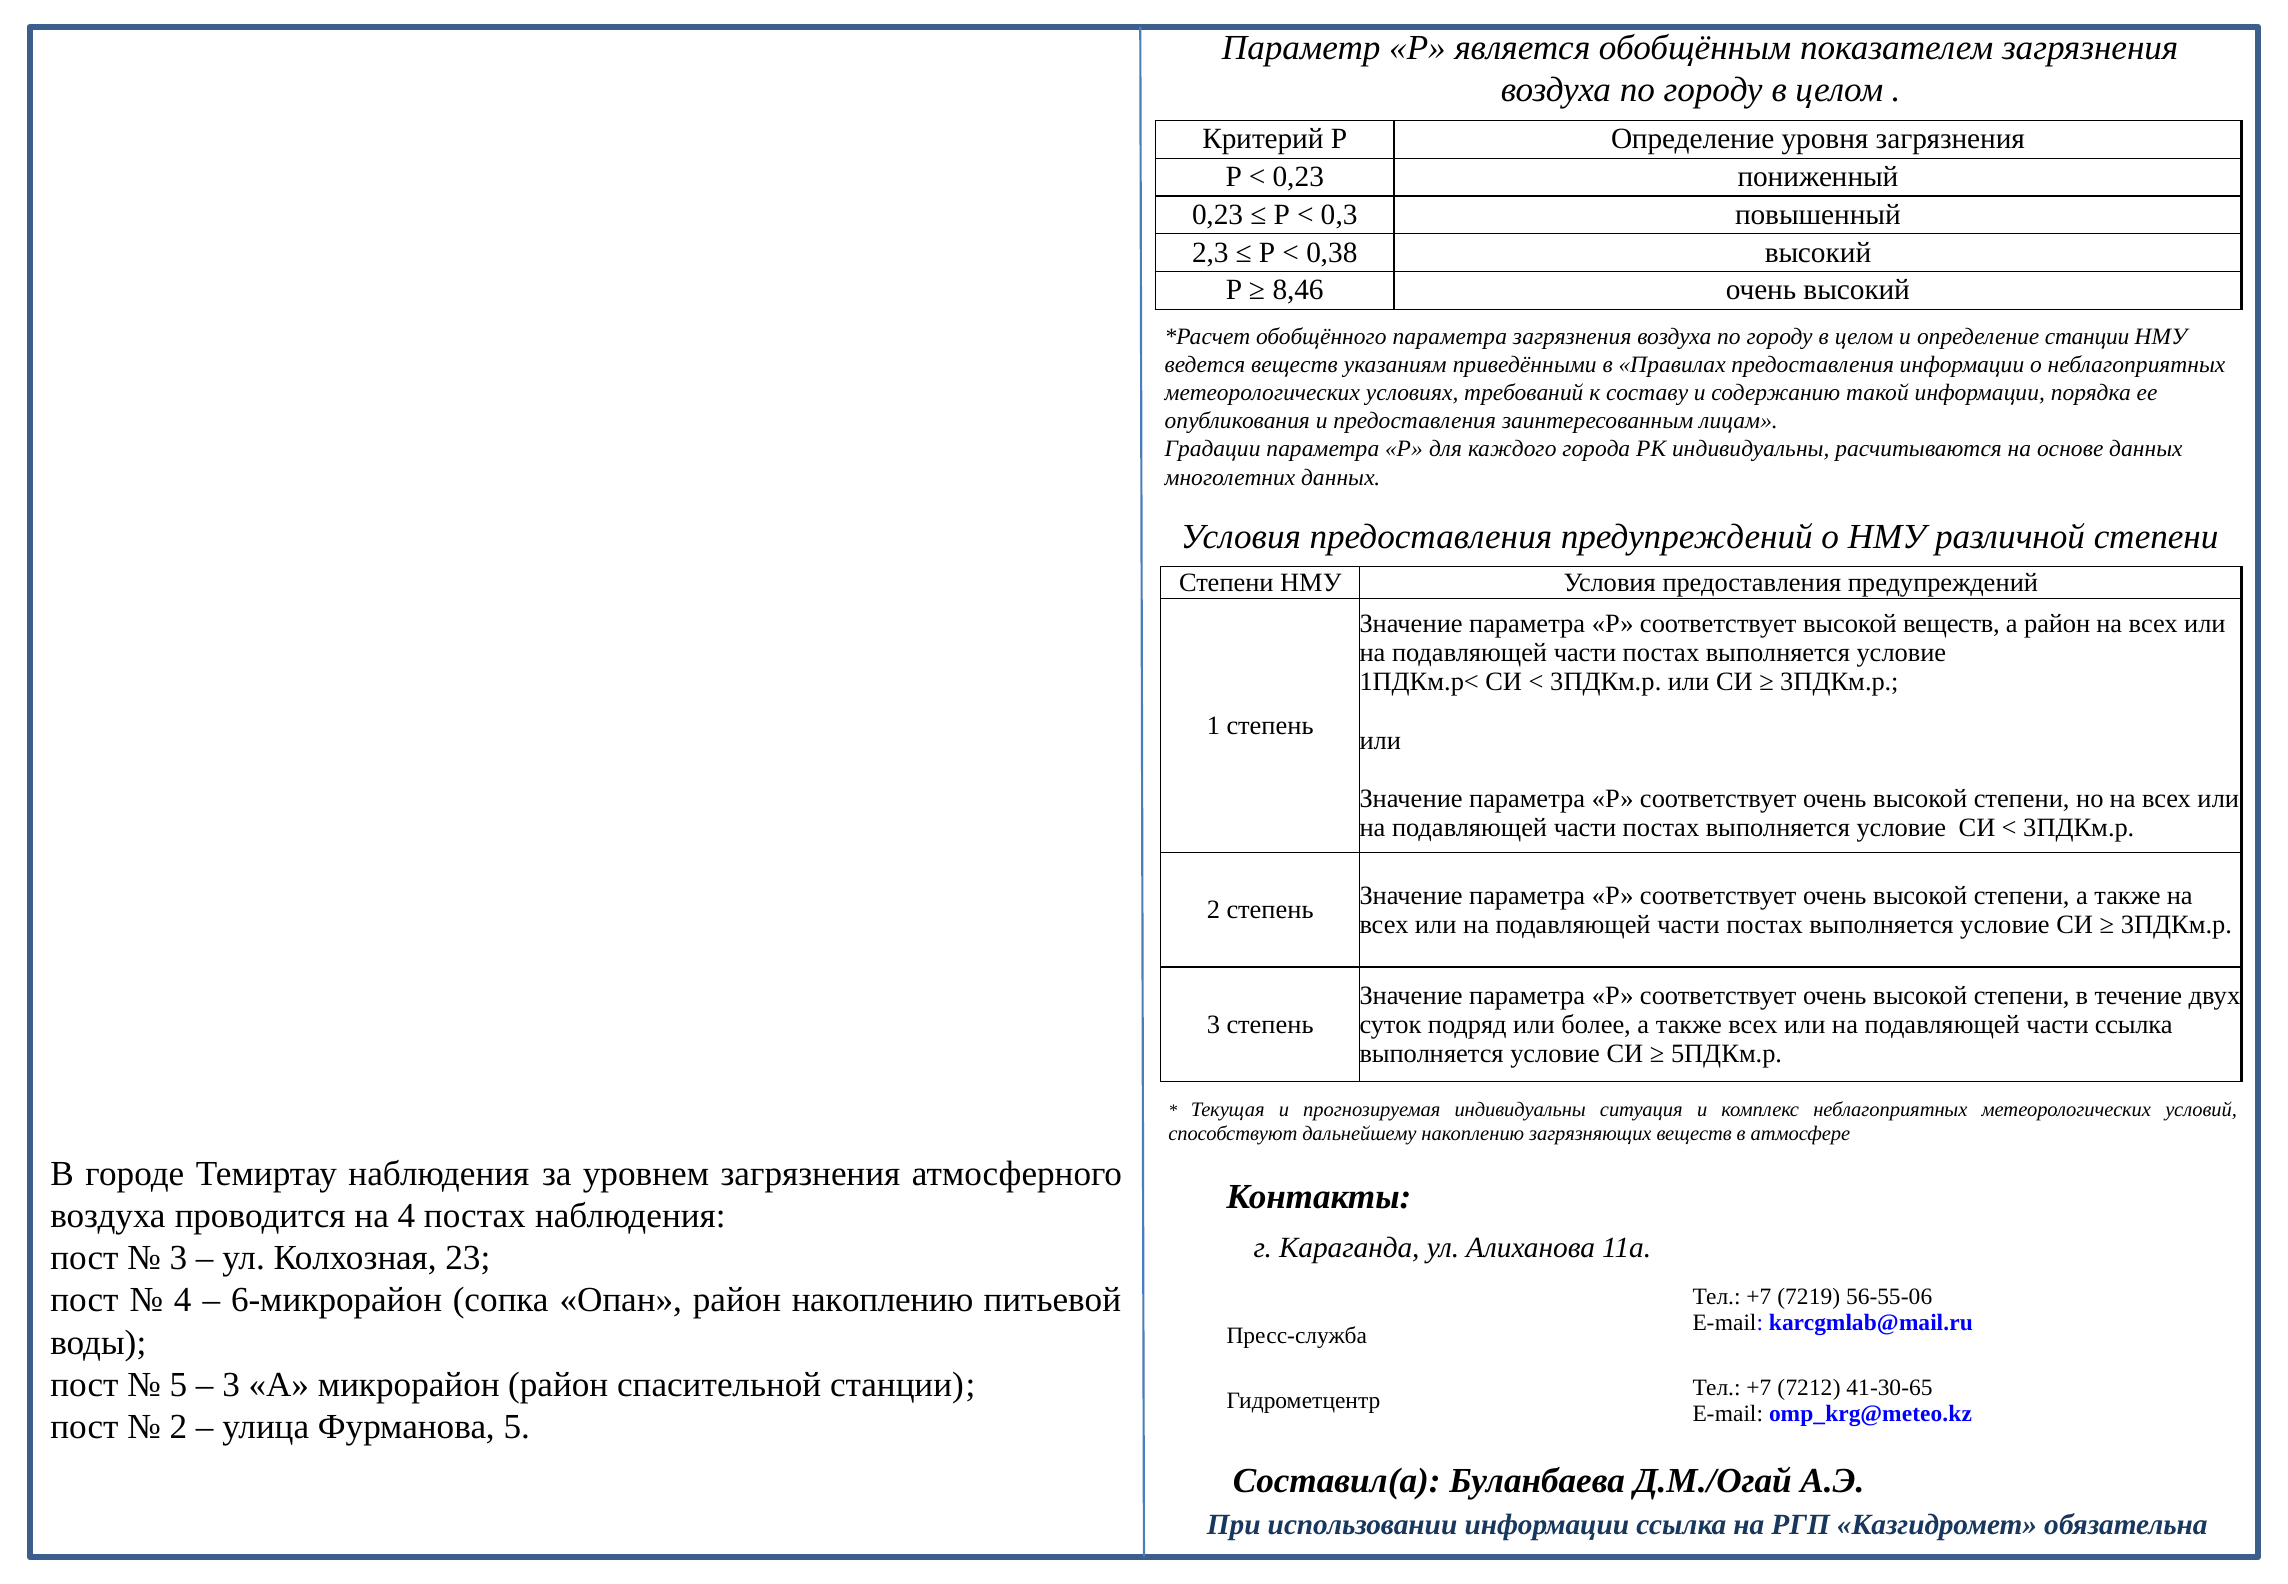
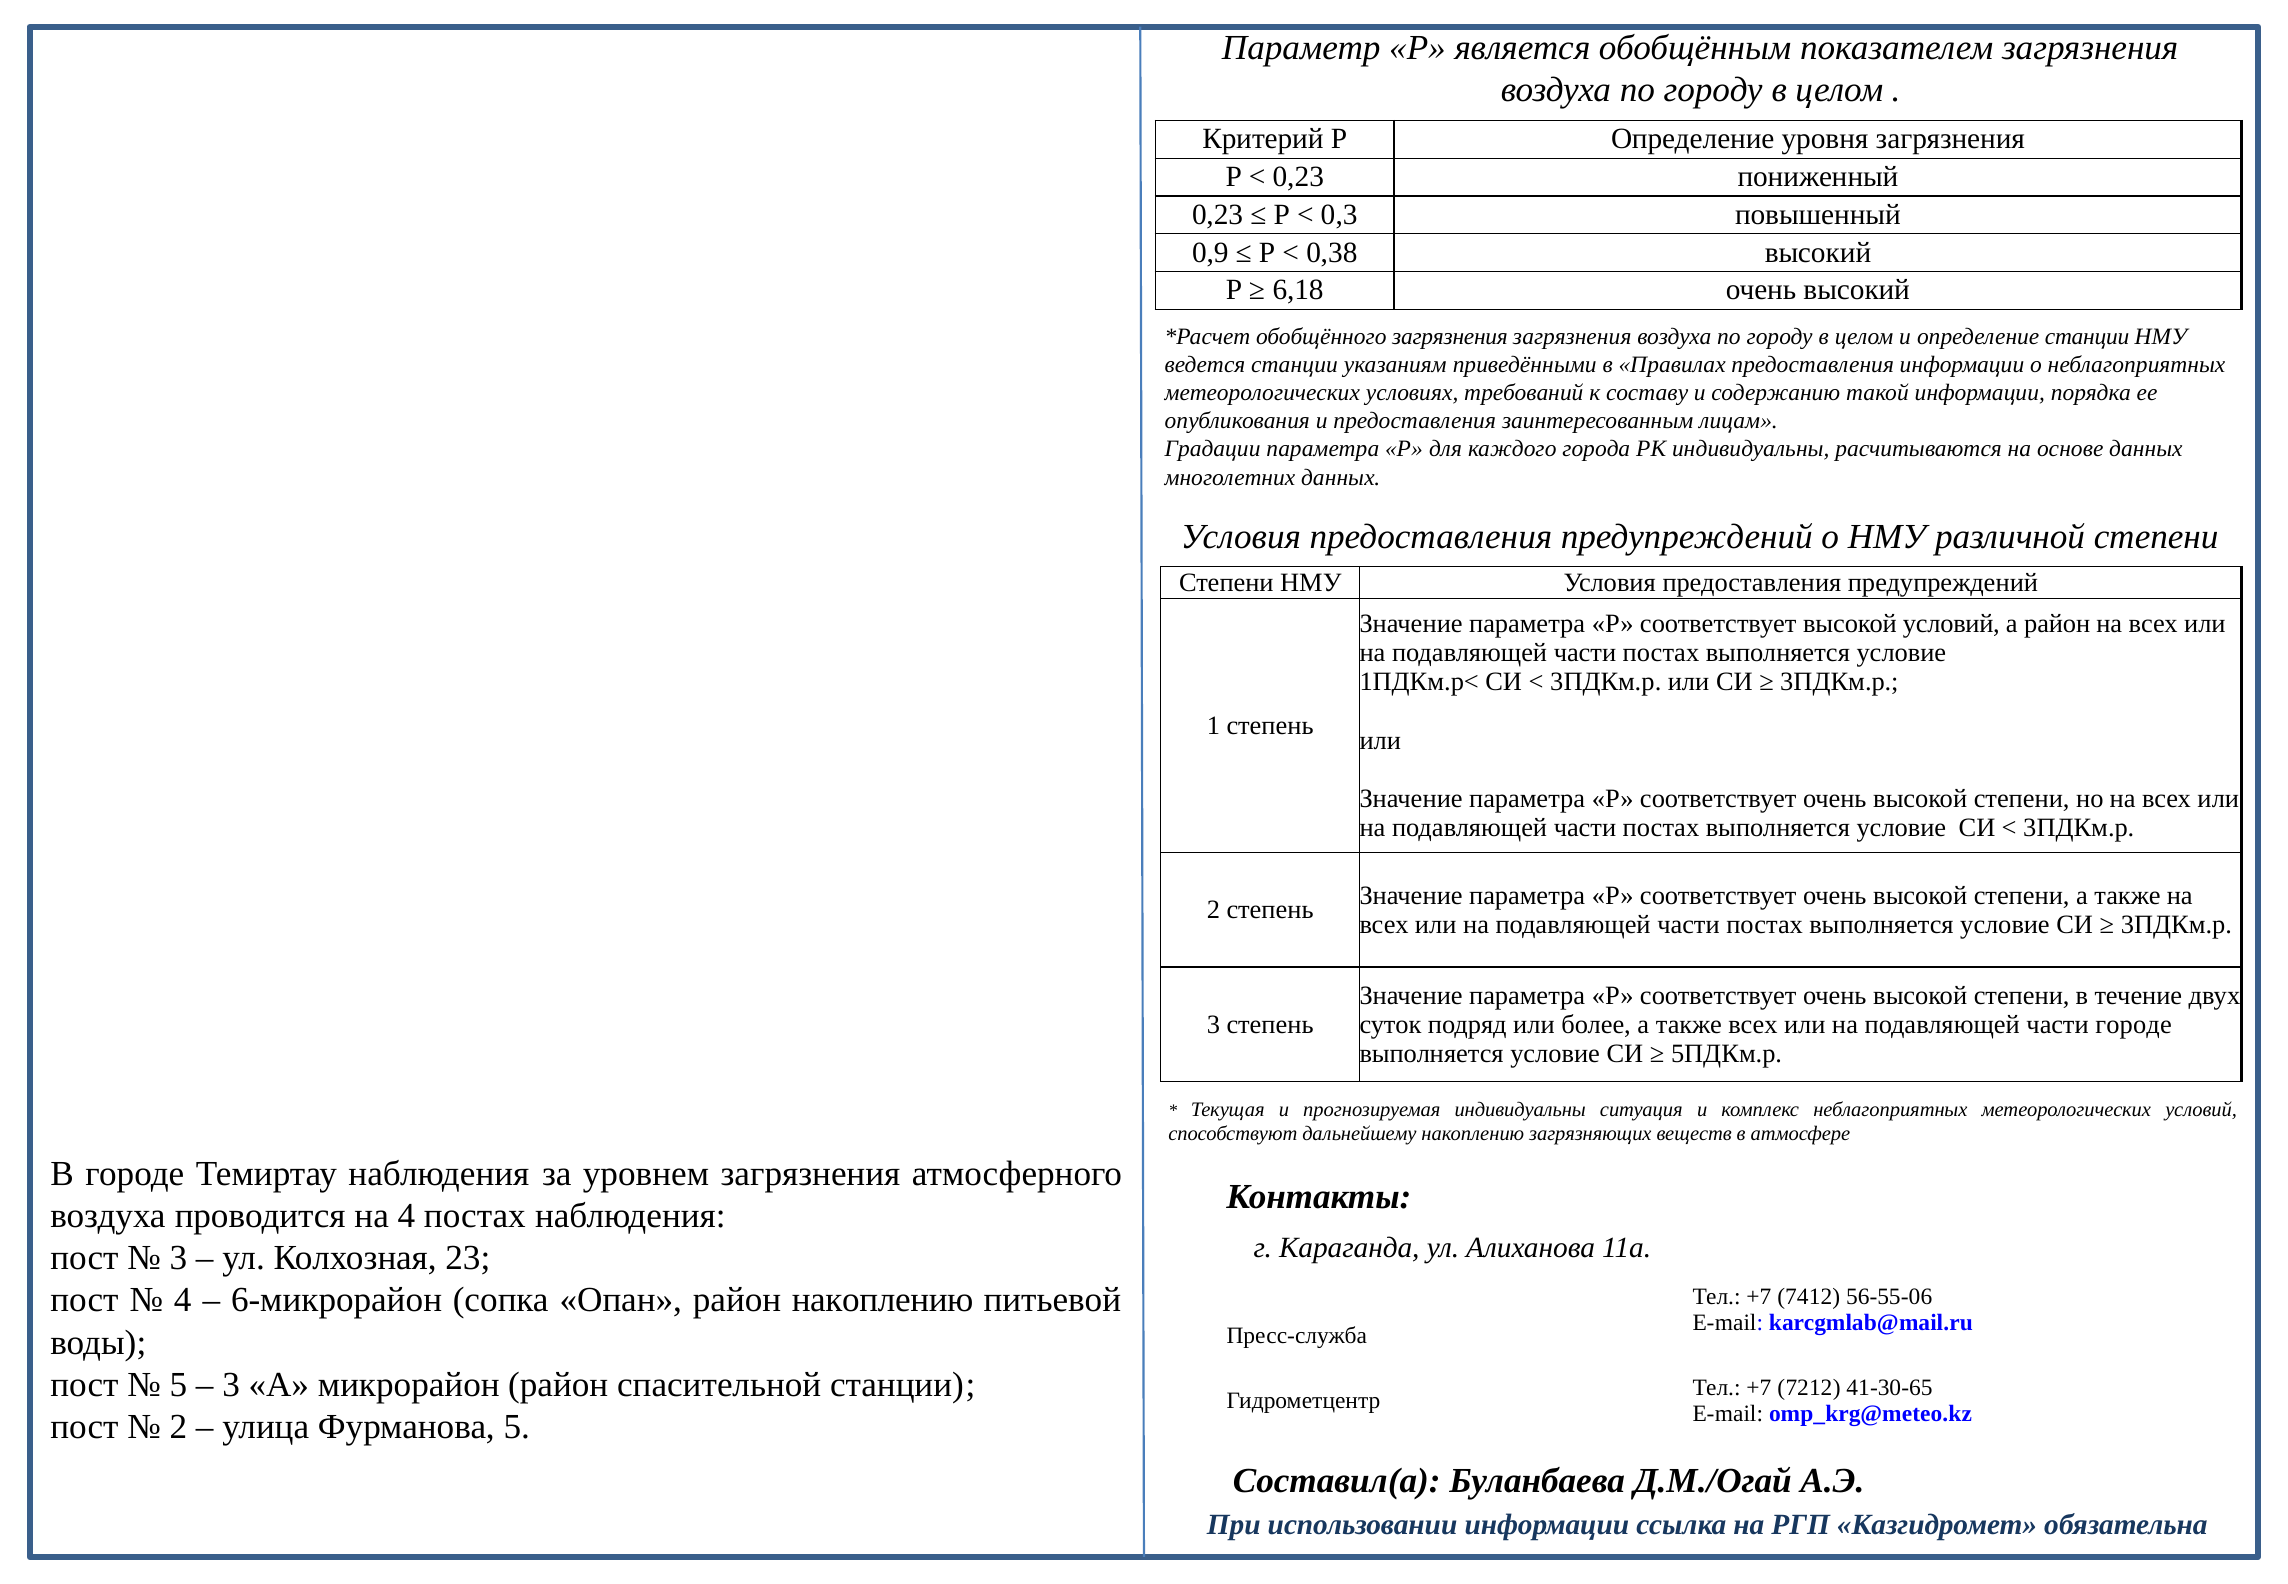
2,3: 2,3 -> 0,9
8,46: 8,46 -> 6,18
обобщённого параметра: параметра -> загрязнения
ведется веществ: веществ -> станции
высокой веществ: веществ -> условий
части ссылка: ссылка -> городе
7219: 7219 -> 7412
